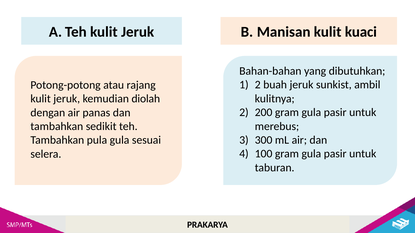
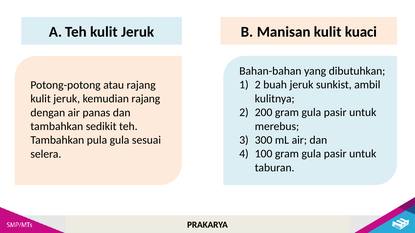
kemudian diolah: diolah -> rajang
